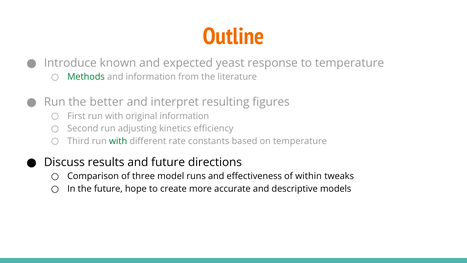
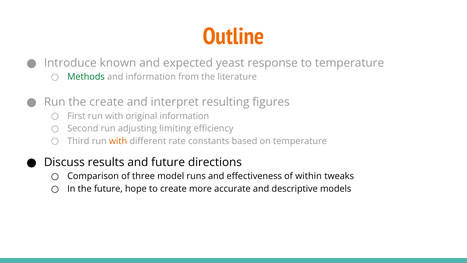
the better: better -> create
kinetics: kinetics -> limiting
with at (118, 141) colour: green -> orange
